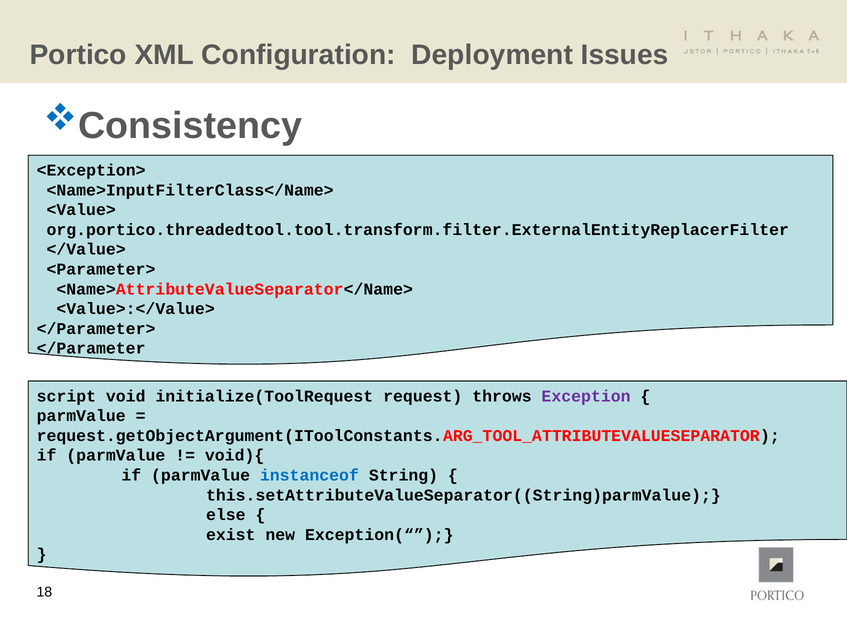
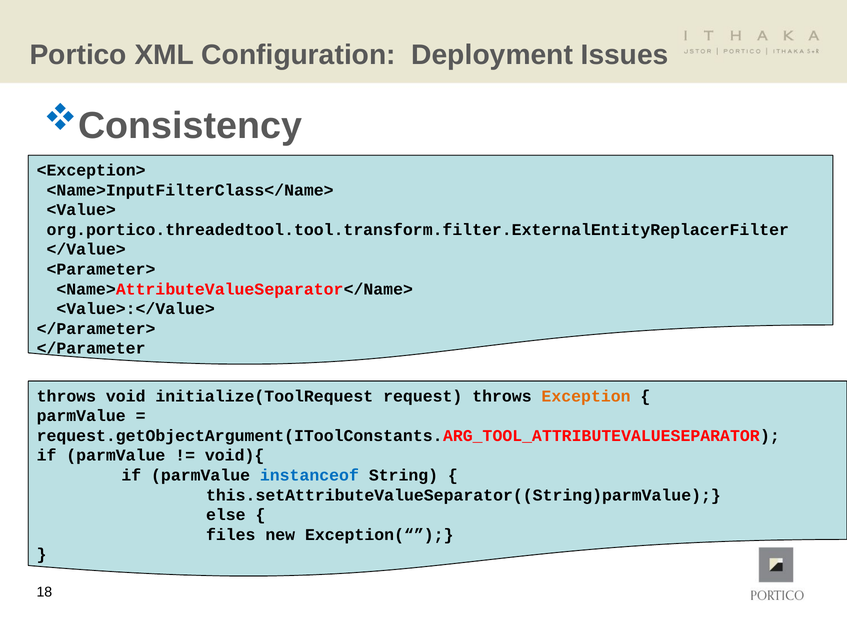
script at (66, 396): script -> throws
Exception colour: purple -> orange
exist: exist -> files
